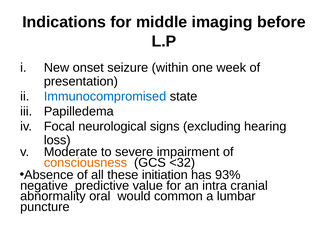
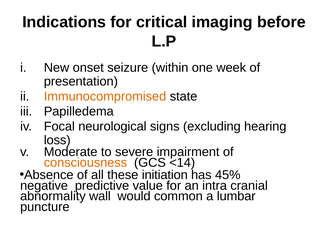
middle: middle -> critical
Immunocompromised colour: blue -> orange
<32: <32 -> <14
93%: 93% -> 45%
oral: oral -> wall
